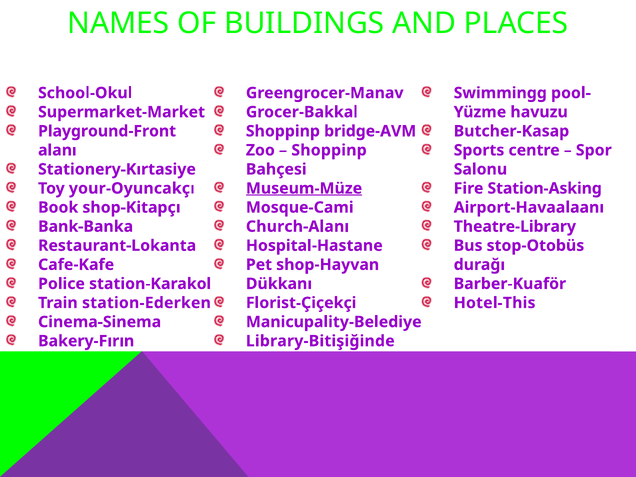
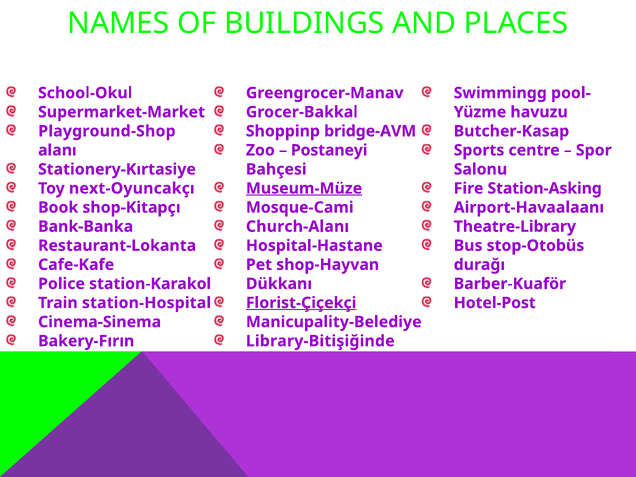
Playground-Front: Playground-Front -> Playground-Shop
Shoppinp at (329, 150): Shoppinp -> Postaneyi
your-Oyuncakçı: your-Oyuncakçı -> next-Oyuncakçı
station-Ederken: station-Ederken -> station-Hospital
Florist-Çiçekçi underline: none -> present
Hotel-This: Hotel-This -> Hotel-Post
